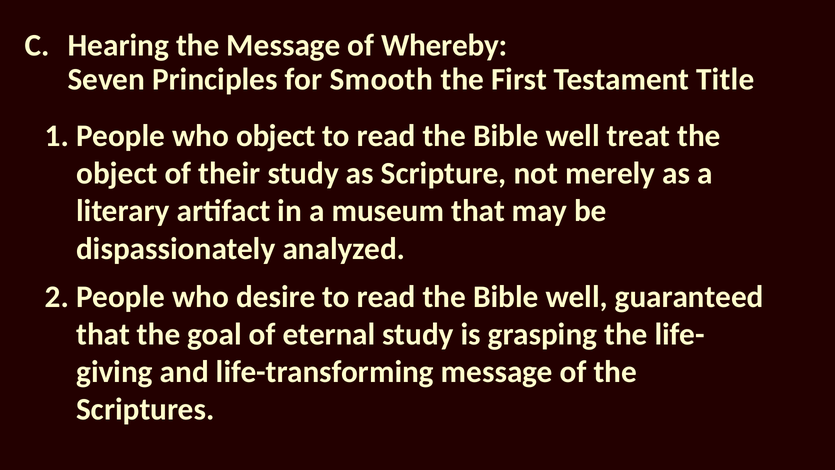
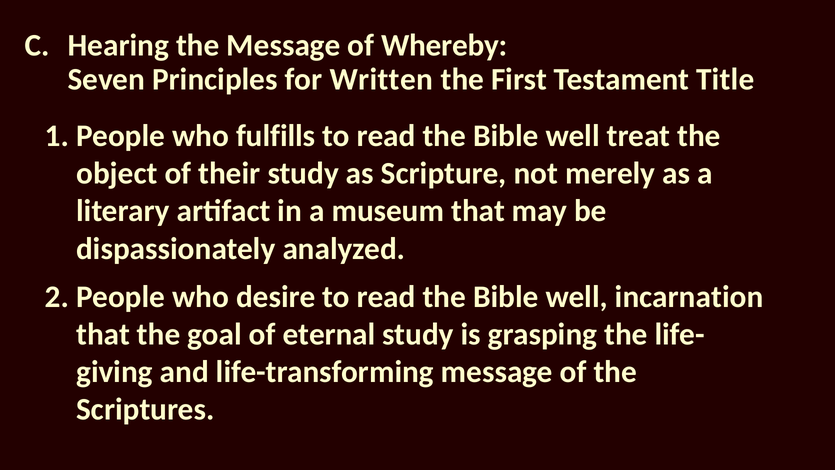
Smooth: Smooth -> Written
who object: object -> fulfills
guaranteed: guaranteed -> incarnation
